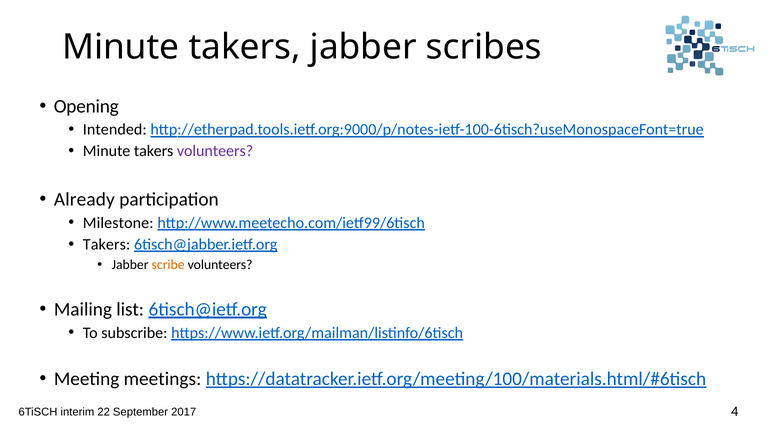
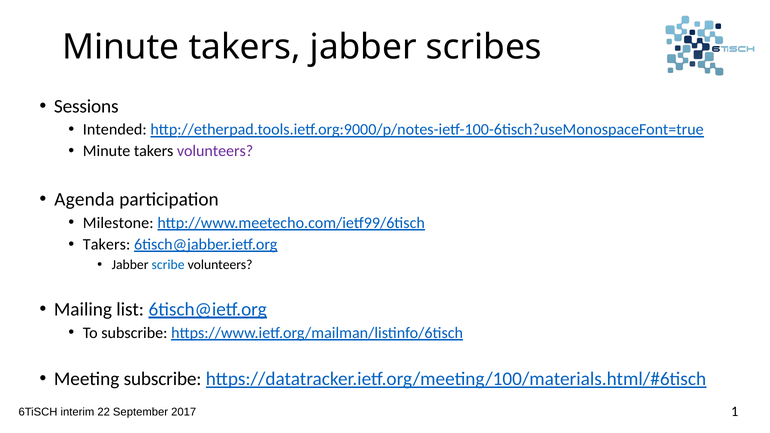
Opening: Opening -> Sessions
Already: Already -> Agenda
scribe colour: orange -> blue
Meeting meetings: meetings -> subscribe
4: 4 -> 1
